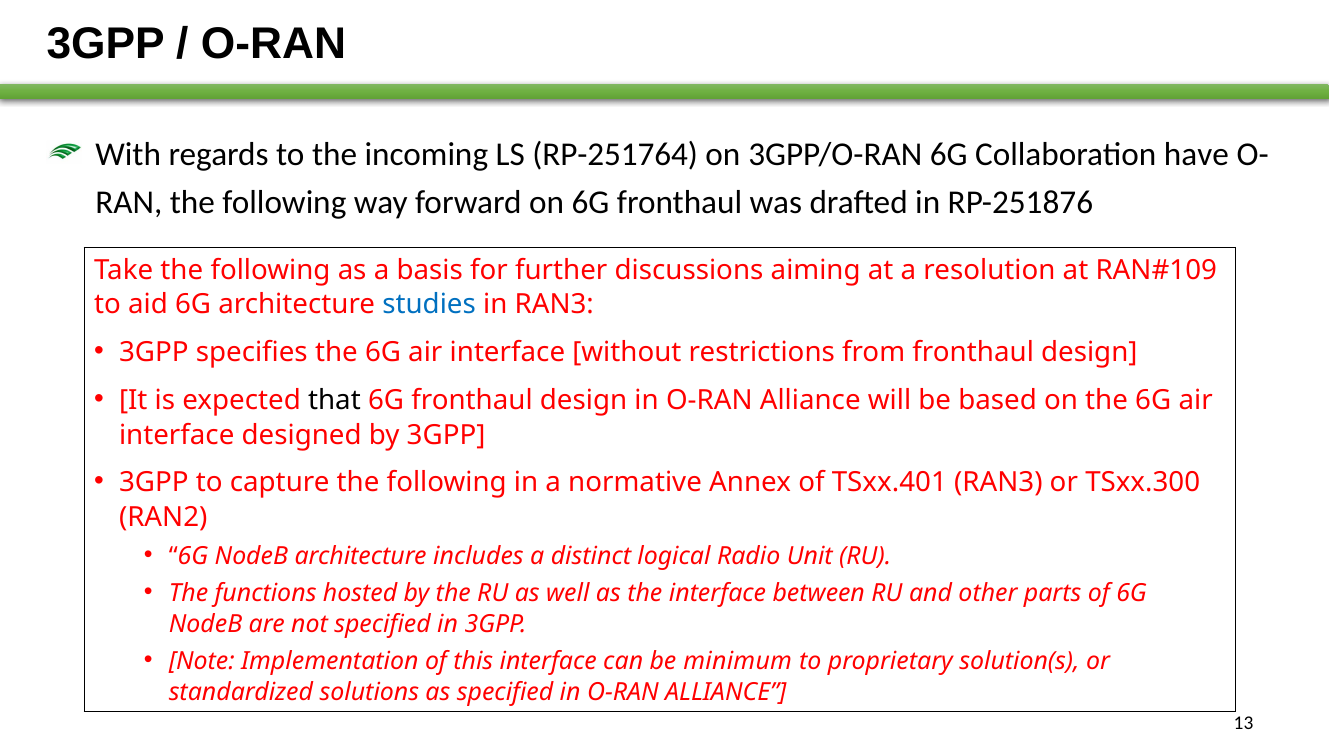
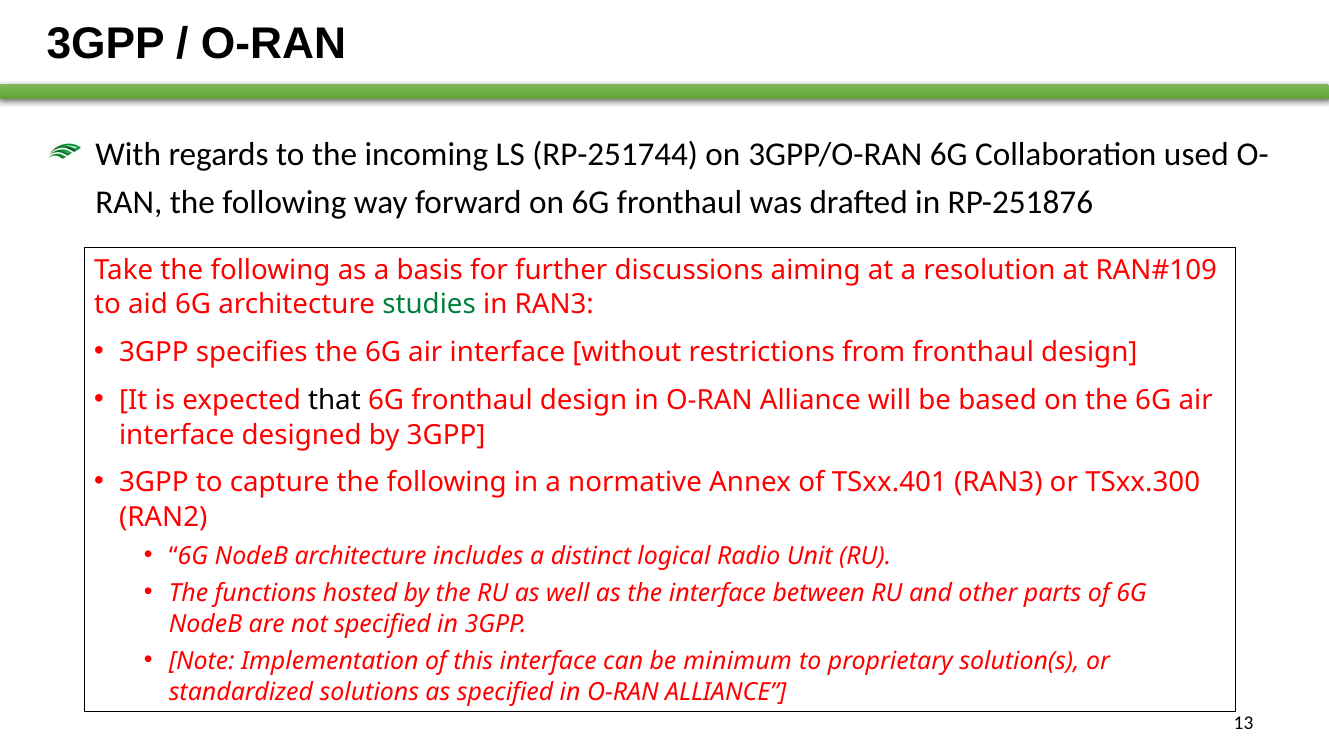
RP-251764: RP-251764 -> RP-251744
Collaboration have: have -> used
studies colour: blue -> green
